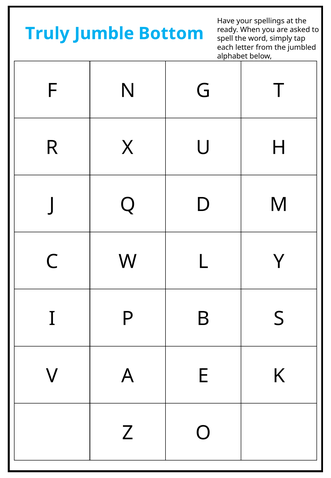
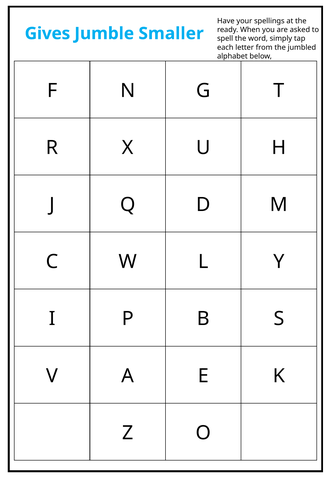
Truly: Truly -> Gives
Bottom: Bottom -> Smaller
